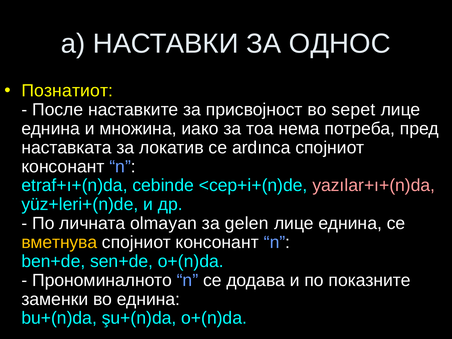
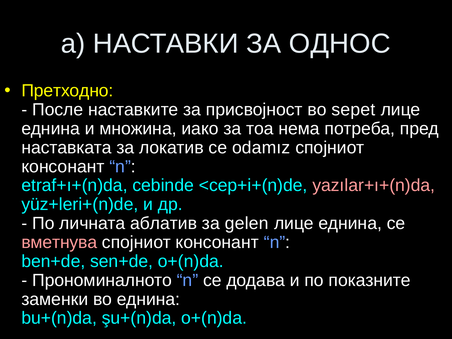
Познатиот: Познатиот -> Претходно
ardınca: ardınca -> odamız
olmayan: olmayan -> аблатив
вметнува colour: yellow -> pink
